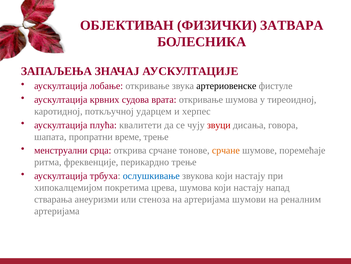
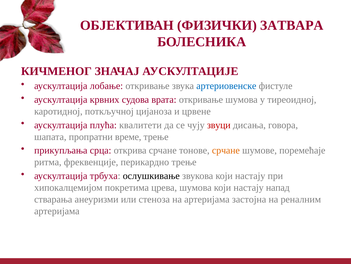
ЗАПАЉЕЊА: ЗАПАЉЕЊА -> КИЧМЕНОГ
артериовенске colour: black -> blue
ударцем: ударцем -> цијаноза
херпес: херпес -> црвене
менструални: менструални -> прикупљања
ослушкивање colour: blue -> black
шумови: шумови -> застојна
